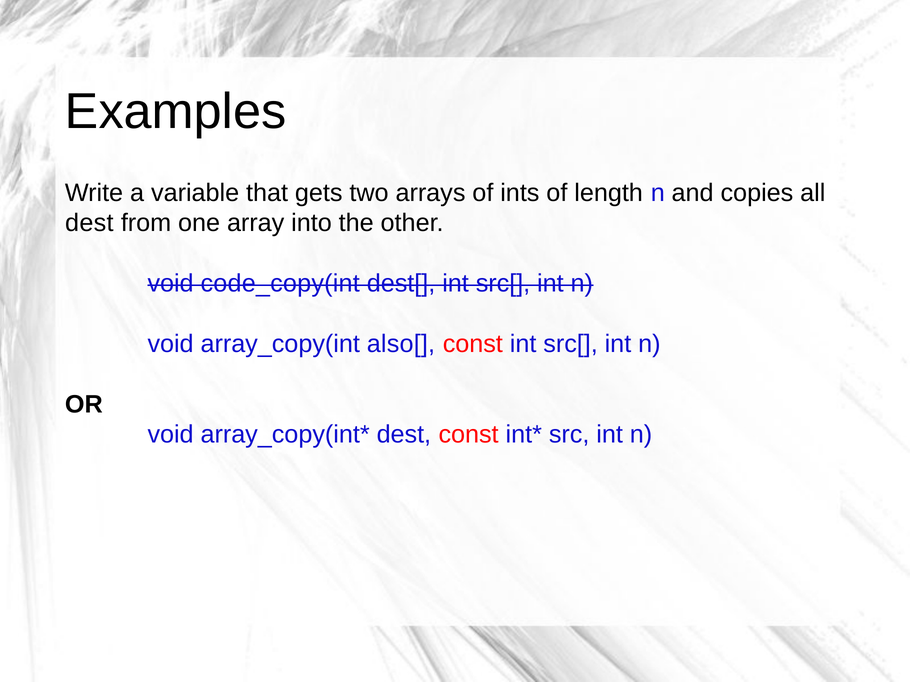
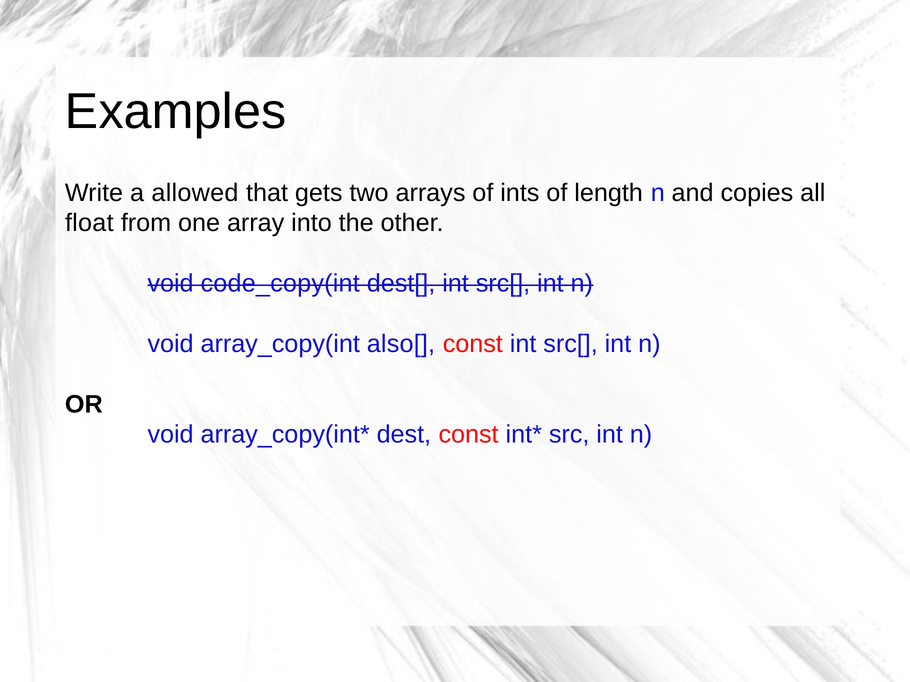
variable: variable -> allowed
dest at (89, 223): dest -> float
